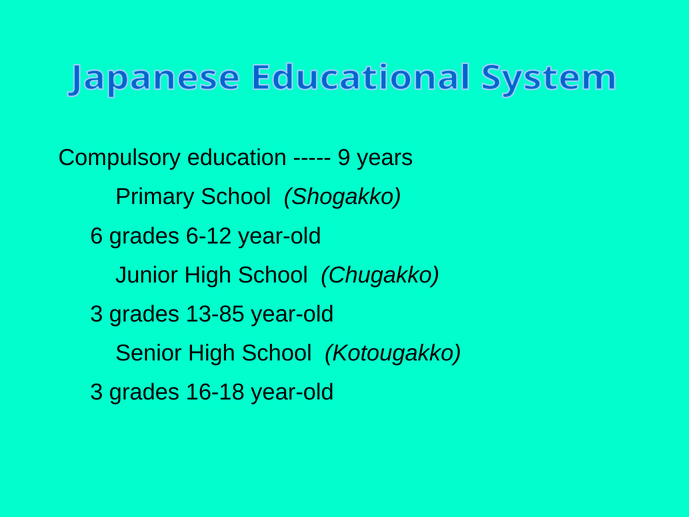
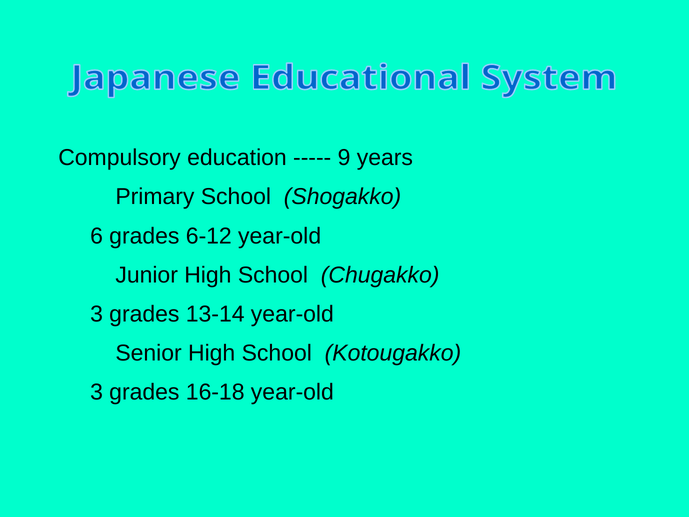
13-85: 13-85 -> 13-14
